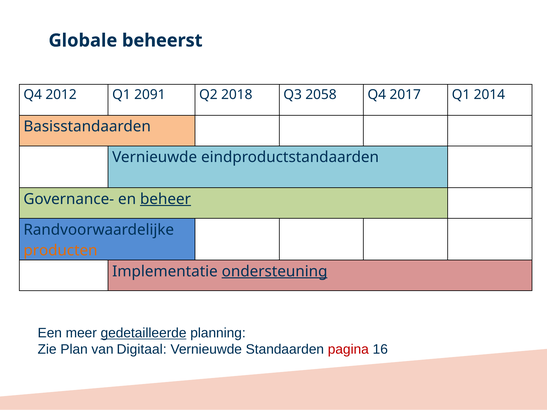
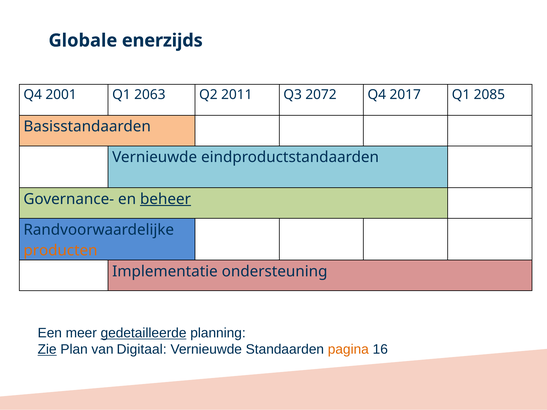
beheerst: beheerst -> enerzijds
2012: 2012 -> 2001
2091: 2091 -> 2063
2018: 2018 -> 2011
2058: 2058 -> 2072
2014: 2014 -> 2085
ondersteuning underline: present -> none
Zie underline: none -> present
pagina colour: red -> orange
